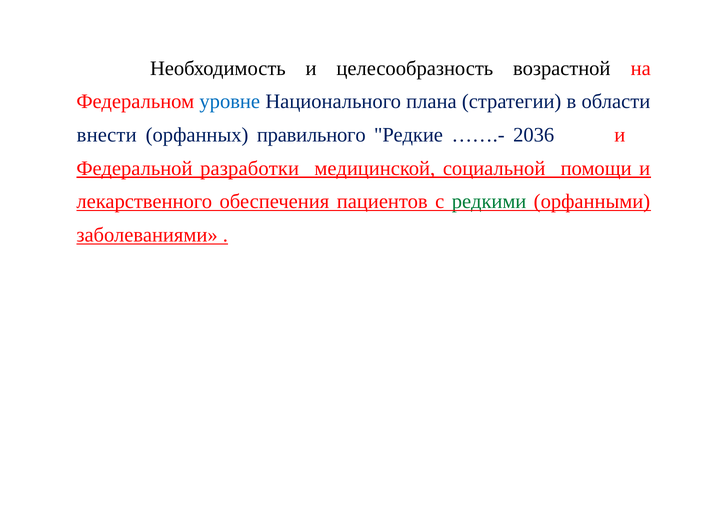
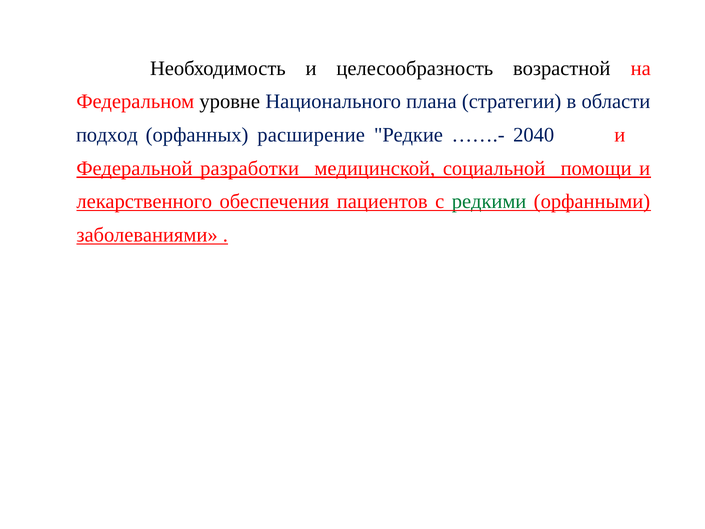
уровне colour: blue -> black
внести: внести -> подход
правильного: правильного -> расширение
2036: 2036 -> 2040
